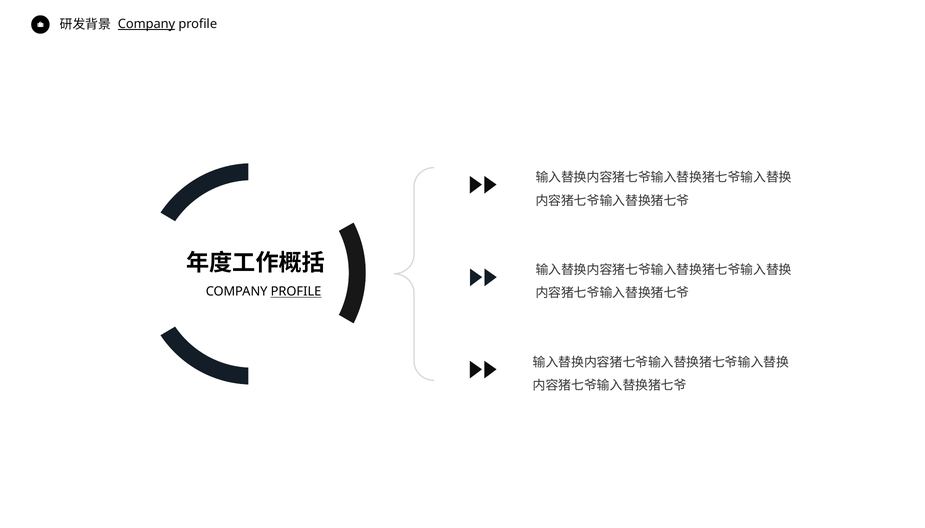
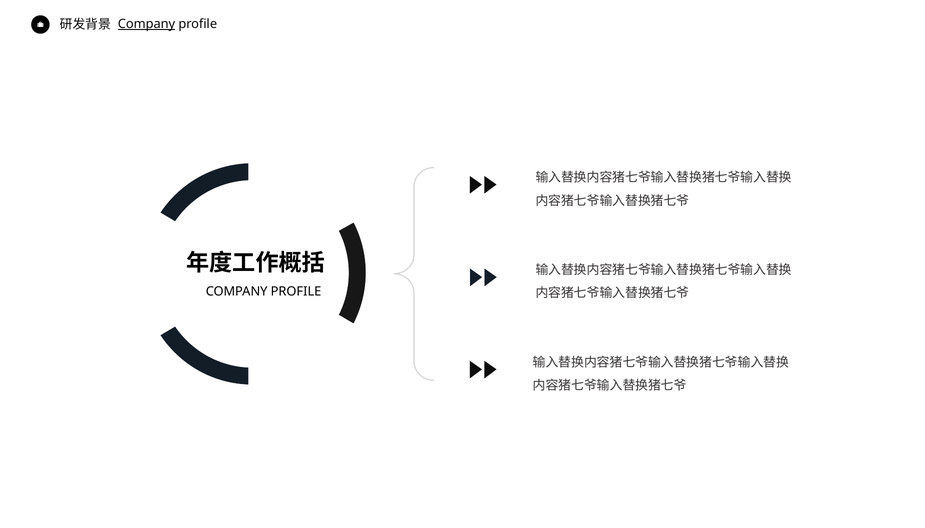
PROFILE at (296, 292) underline: present -> none
